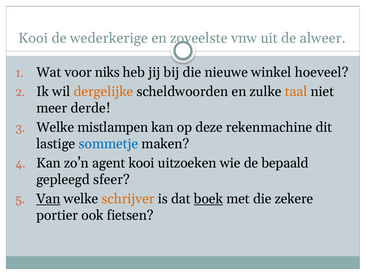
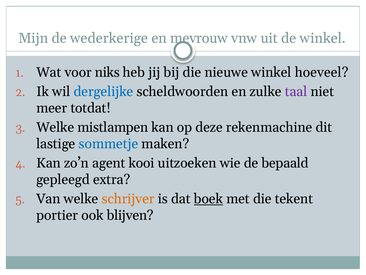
Kooi at (33, 38): Kooi -> Mijn
zoveelste: zoveelste -> mevrouw
de alweer: alweer -> winkel
dergelijke colour: orange -> blue
taal colour: orange -> purple
derde: derde -> totdat
sfeer: sfeer -> extra
Van underline: present -> none
zekere: zekere -> tekent
fietsen: fietsen -> blijven
